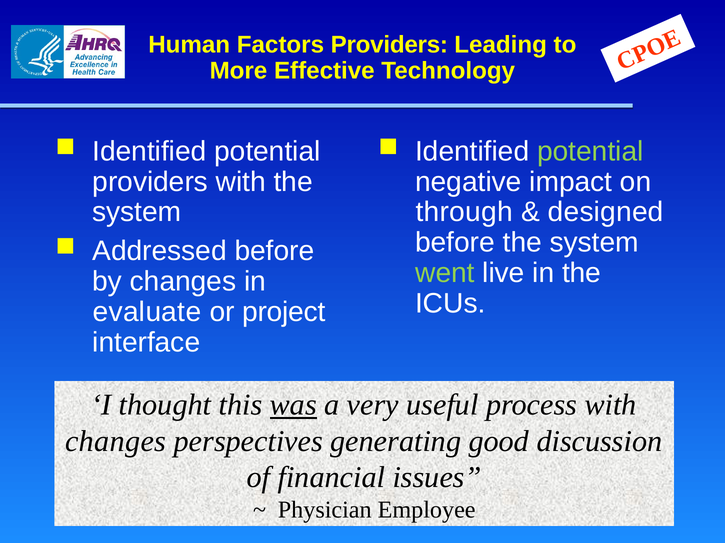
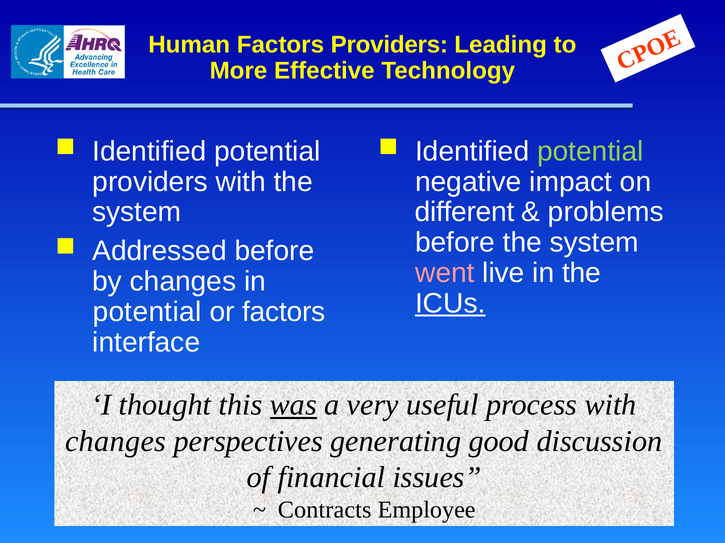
through: through -> different
designed: designed -> problems
went colour: light green -> pink
ICUs underline: none -> present
evaluate at (147, 312): evaluate -> potential
or project: project -> factors
Physician: Physician -> Contracts
